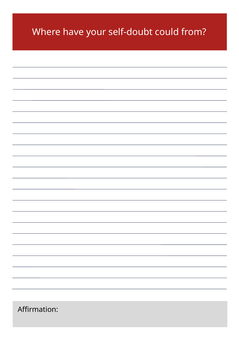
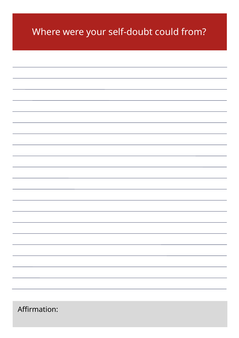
have: have -> were
